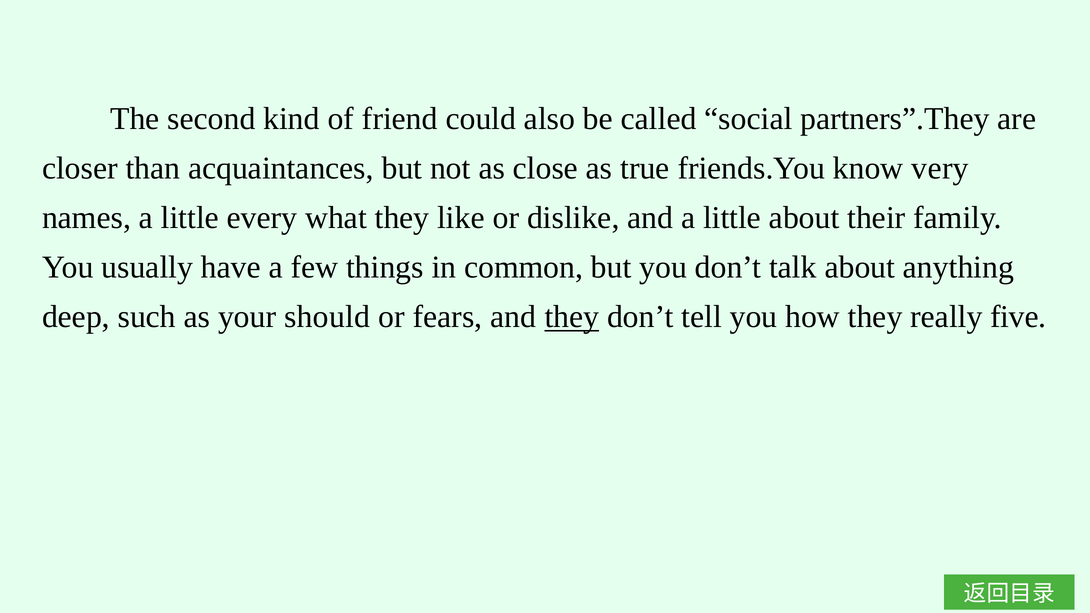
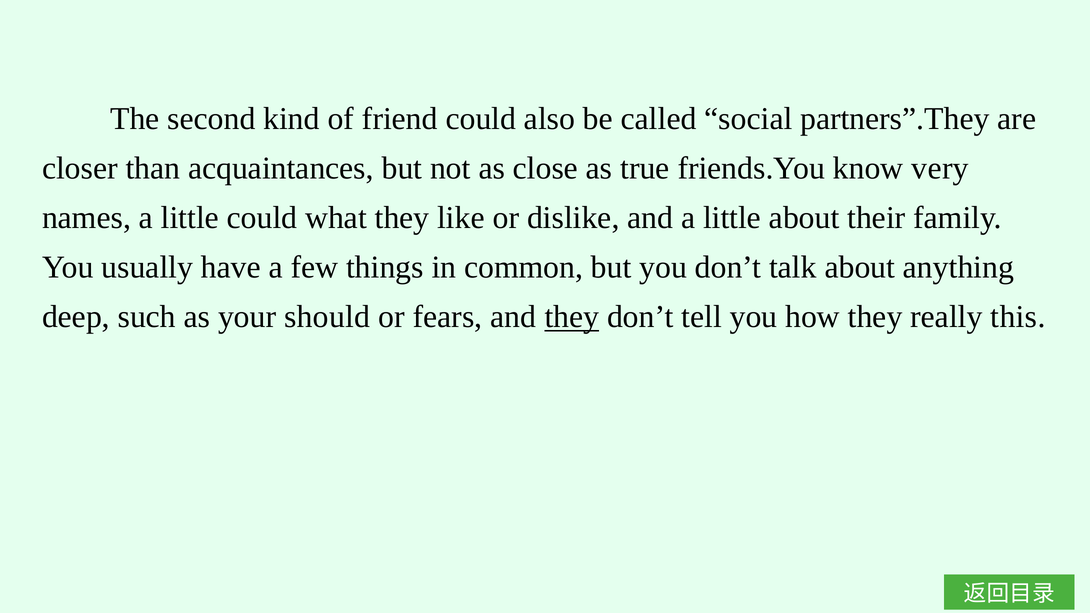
little every: every -> could
five: five -> this
